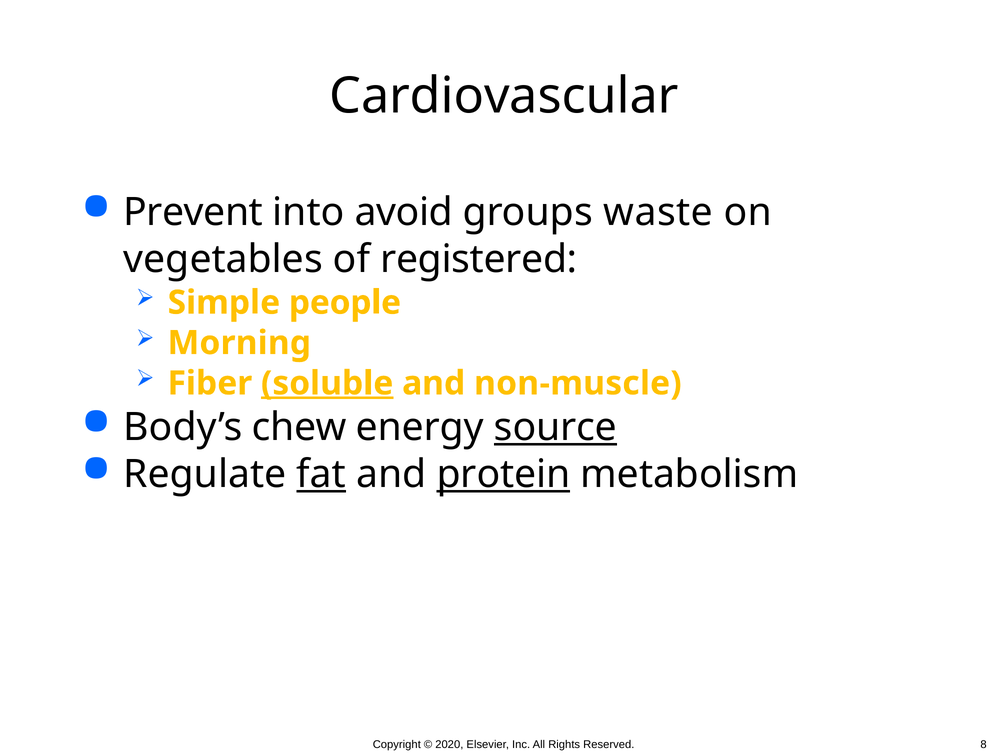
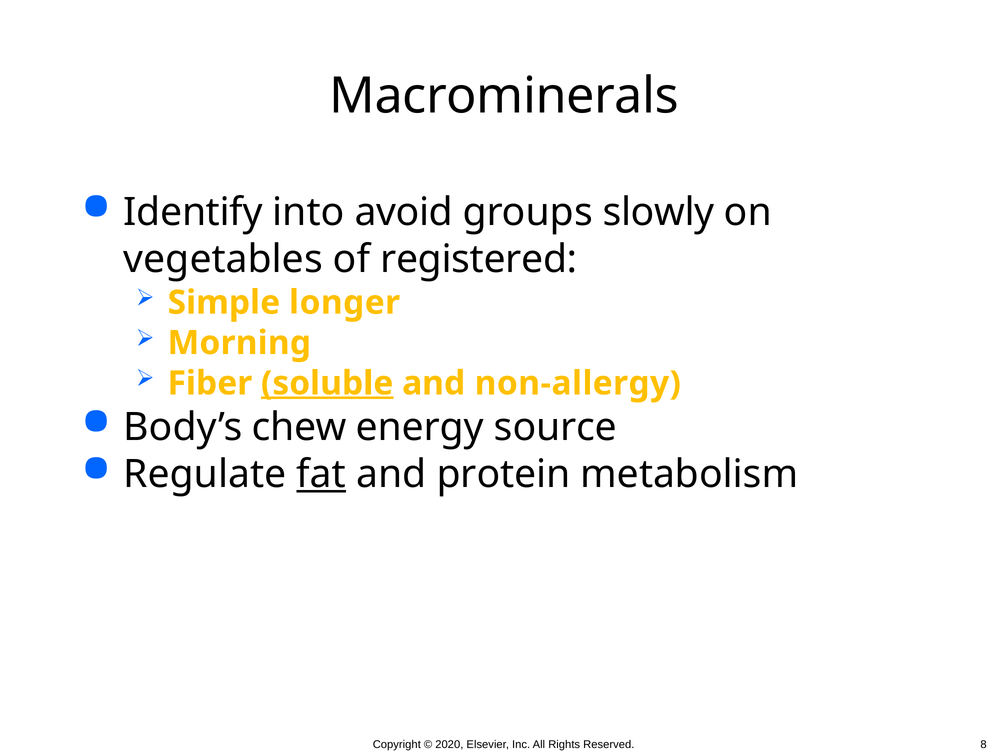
Cardiovascular: Cardiovascular -> Macrominerals
Prevent: Prevent -> Identify
waste: waste -> slowly
people: people -> longer
non-muscle: non-muscle -> non-allergy
source underline: present -> none
protein underline: present -> none
